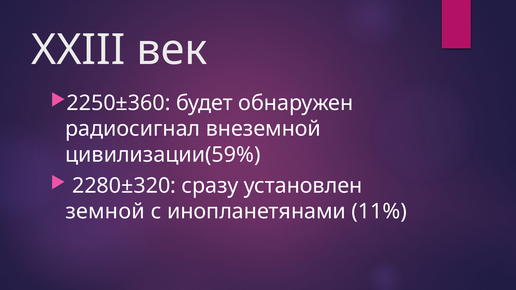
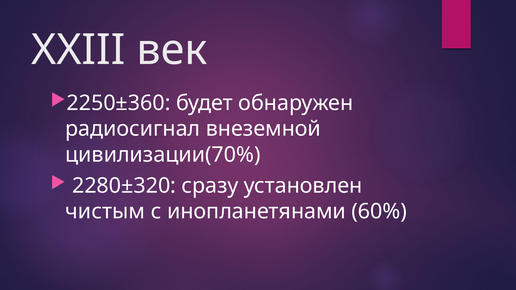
цивилизации(59%: цивилизации(59% -> цивилизации(70%
земной: земной -> чистым
11%: 11% -> 60%
